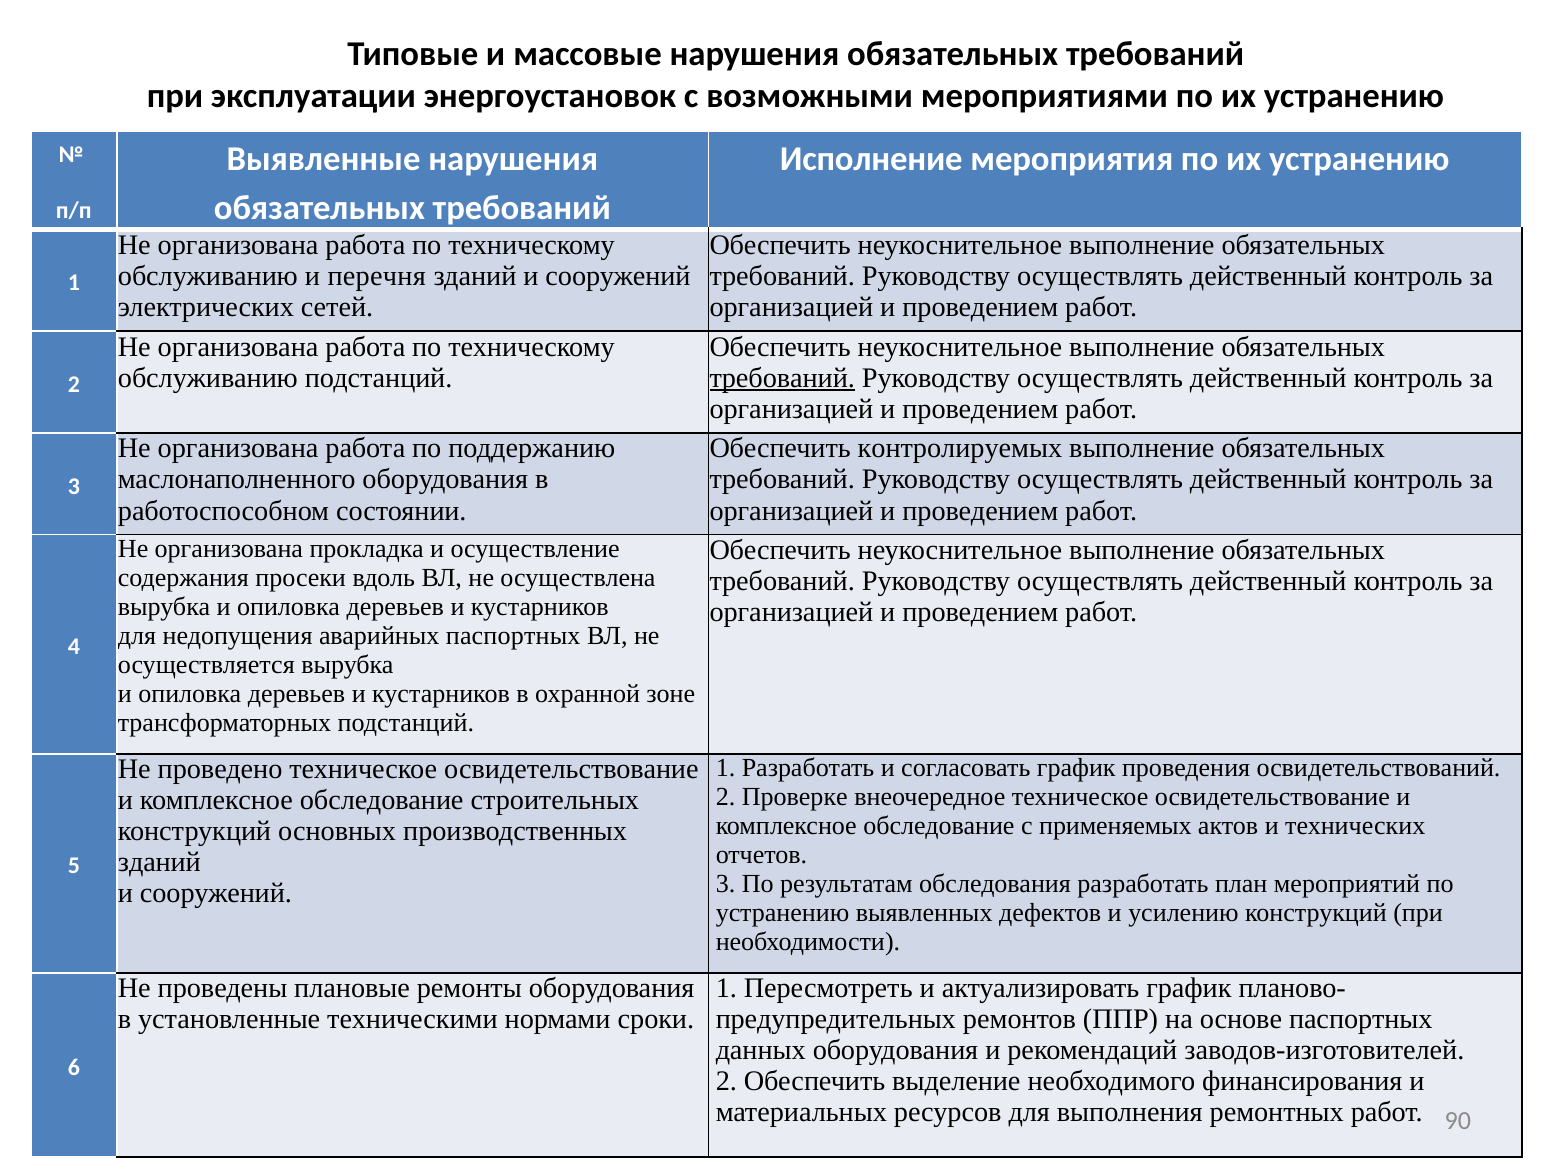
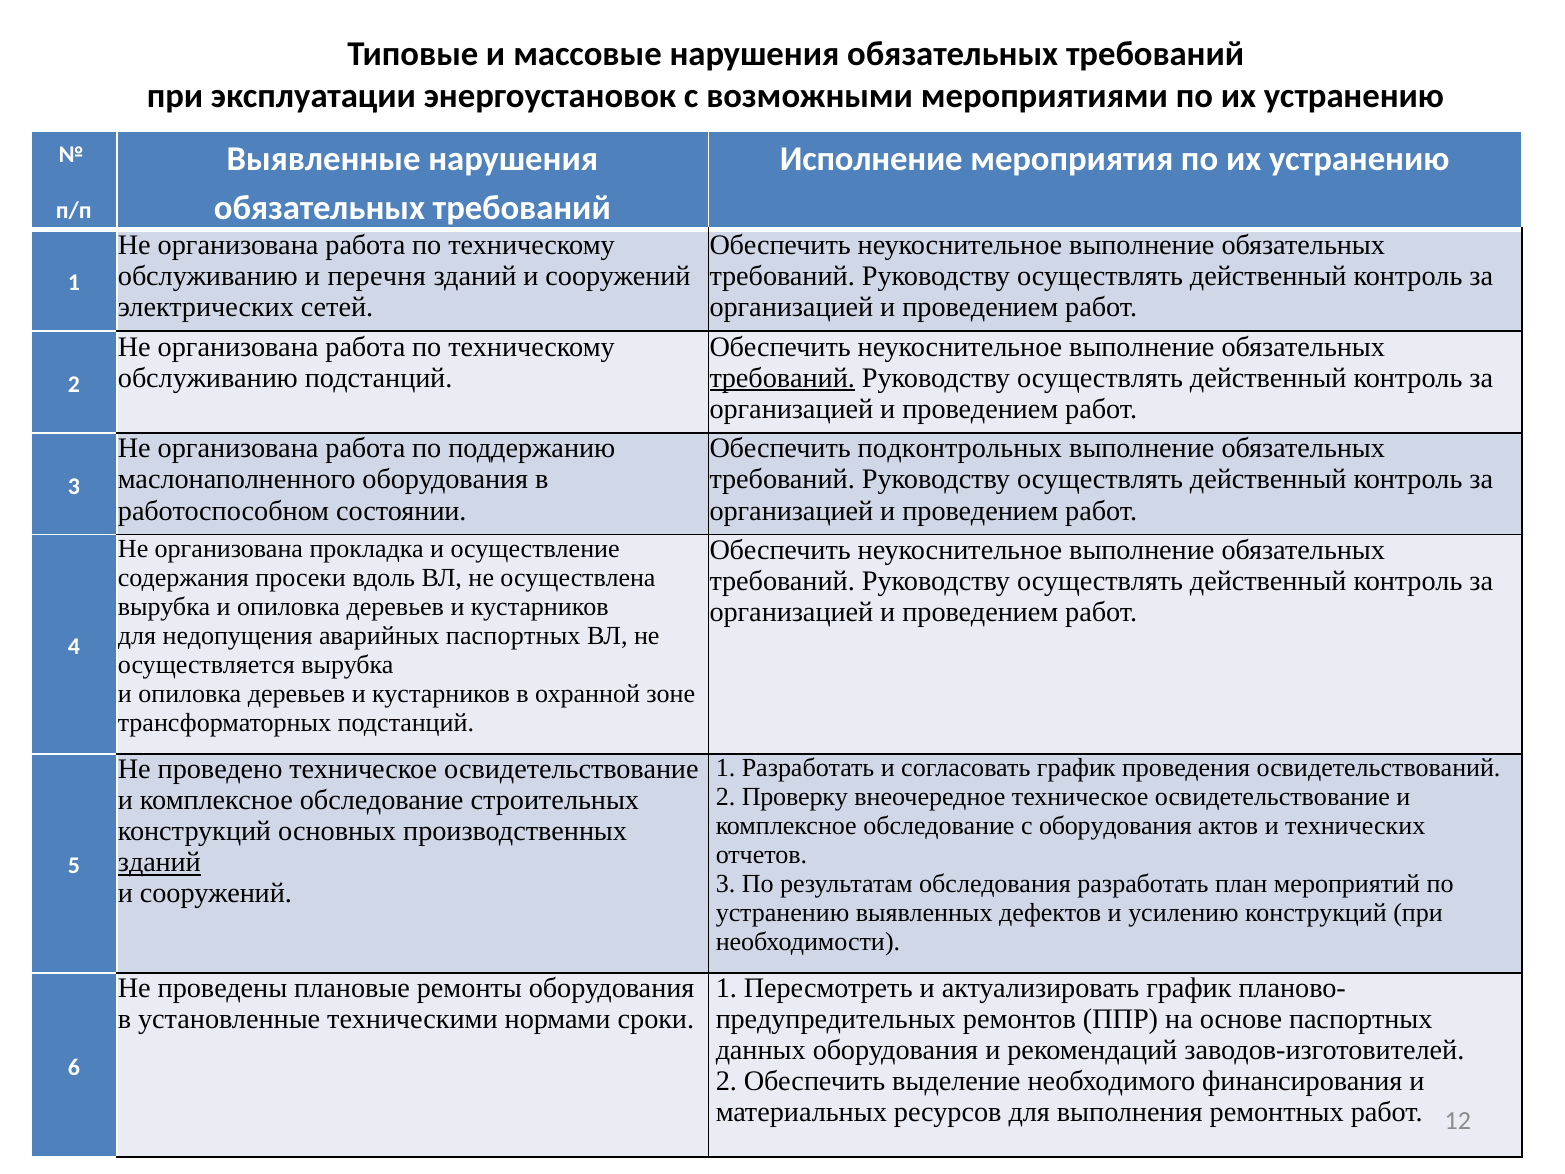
контролируемых: контролируемых -> подконтрольных
Проверке: Проверке -> Проверку
с применяемых: применяемых -> оборудования
зданий at (159, 862) underline: none -> present
90: 90 -> 12
